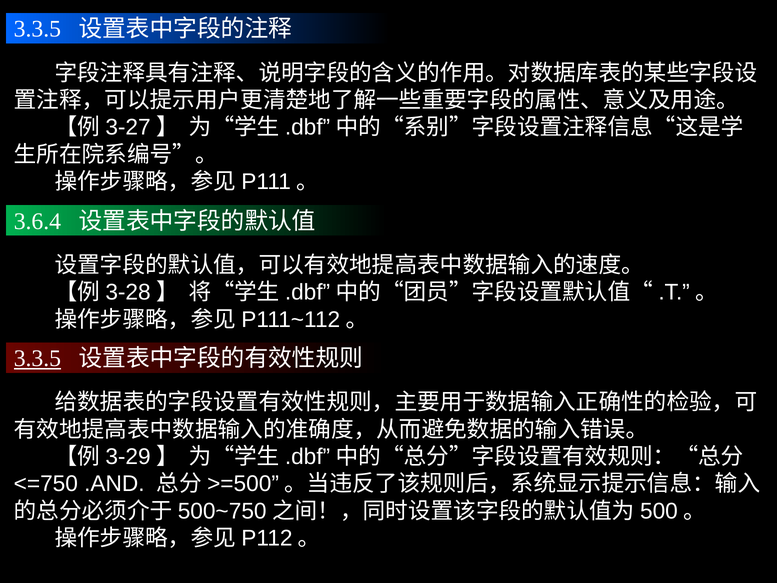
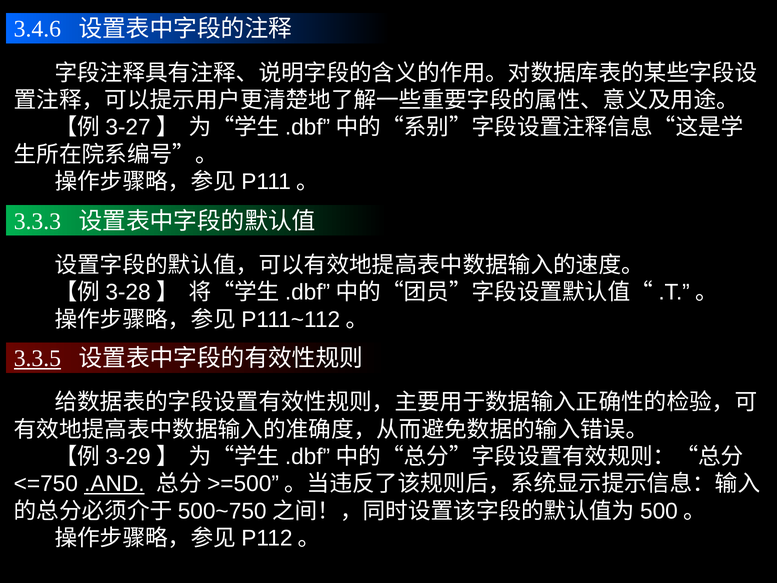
3.3.5 at (37, 29): 3.3.5 -> 3.4.6
3.6.4: 3.6.4 -> 3.3.3
.AND underline: none -> present
